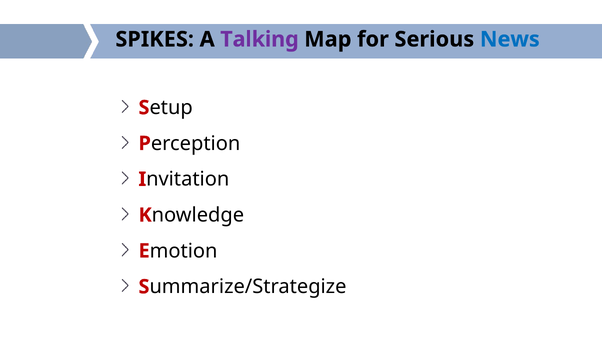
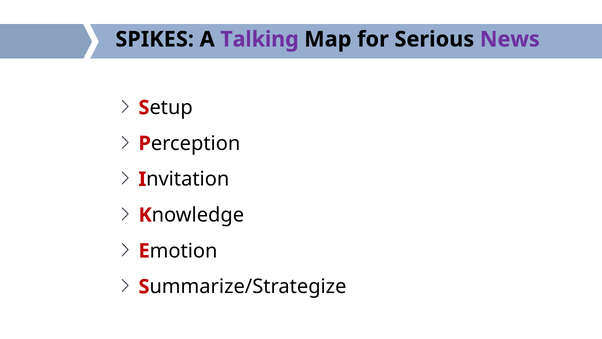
News colour: blue -> purple
